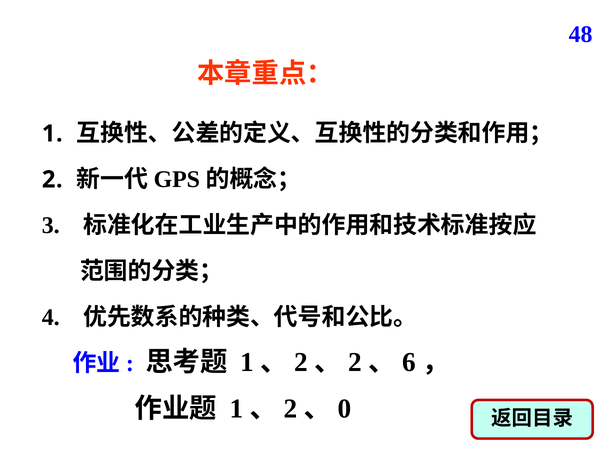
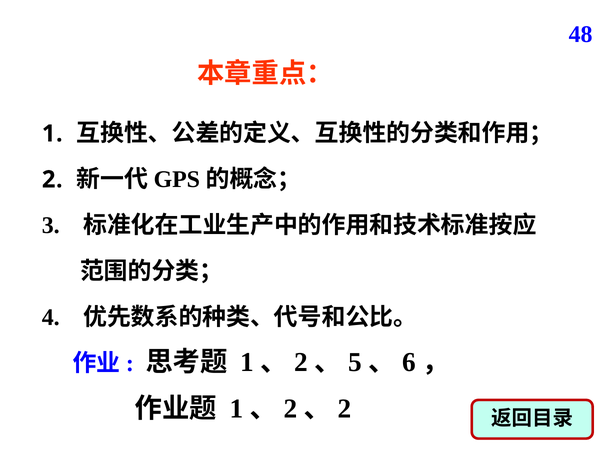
2 at (355, 362): 2 -> 5
0 at (344, 408): 0 -> 2
